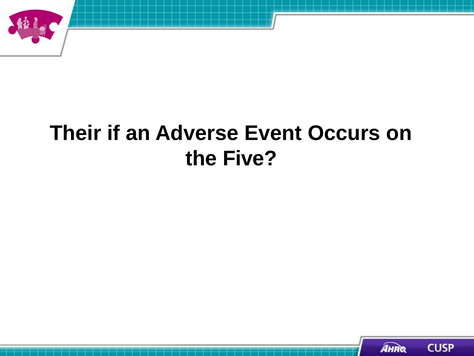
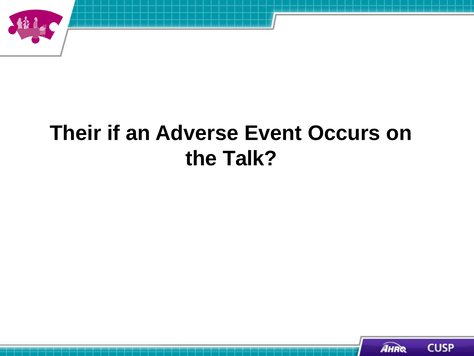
Five: Five -> Talk
